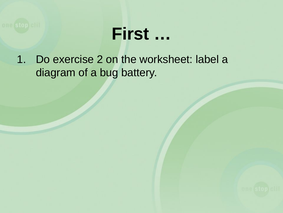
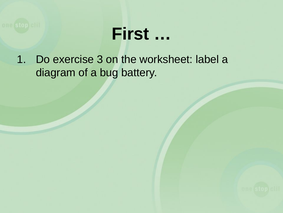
2: 2 -> 3
